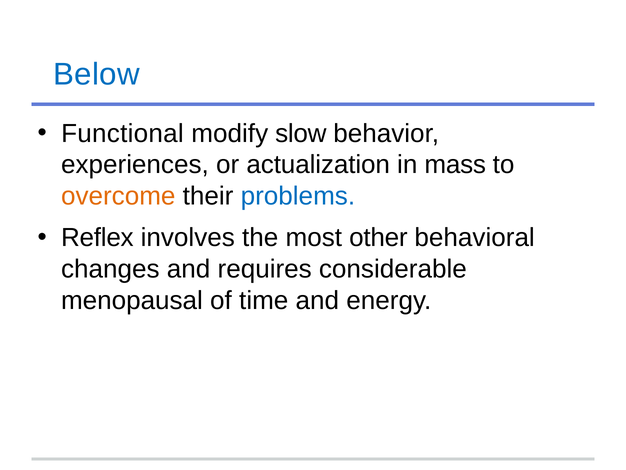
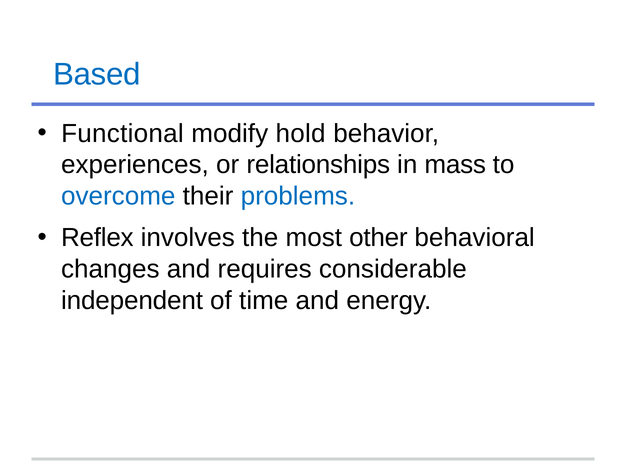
Below: Below -> Based
slow: slow -> hold
actualization: actualization -> relationships
overcome colour: orange -> blue
menopausal: menopausal -> independent
